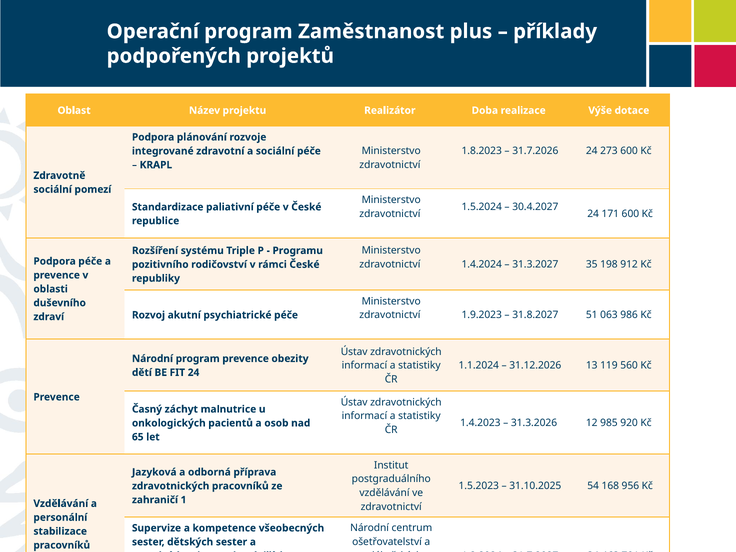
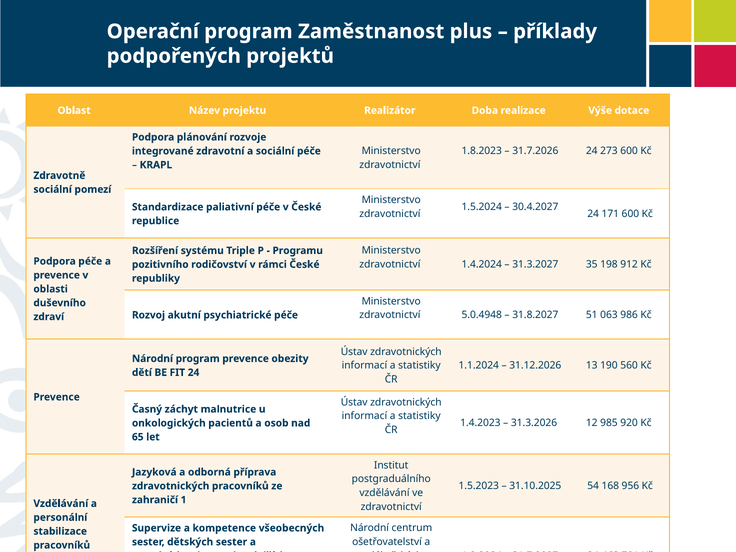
1.9.2023: 1.9.2023 -> 5.0.4948
119: 119 -> 190
